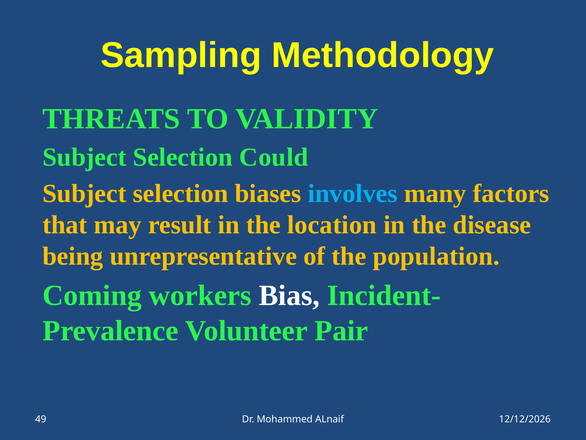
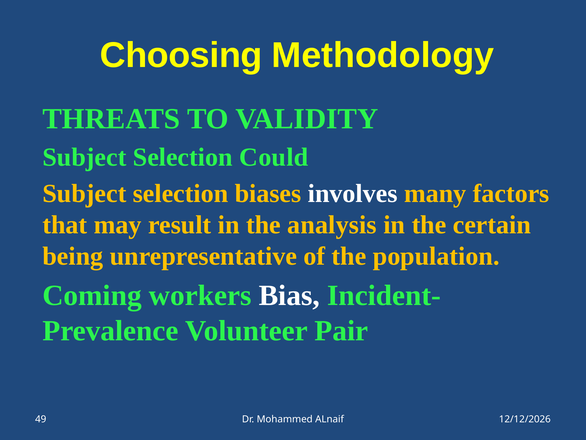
Sampling: Sampling -> Choosing
involves colour: light blue -> white
location: location -> analysis
disease: disease -> certain
